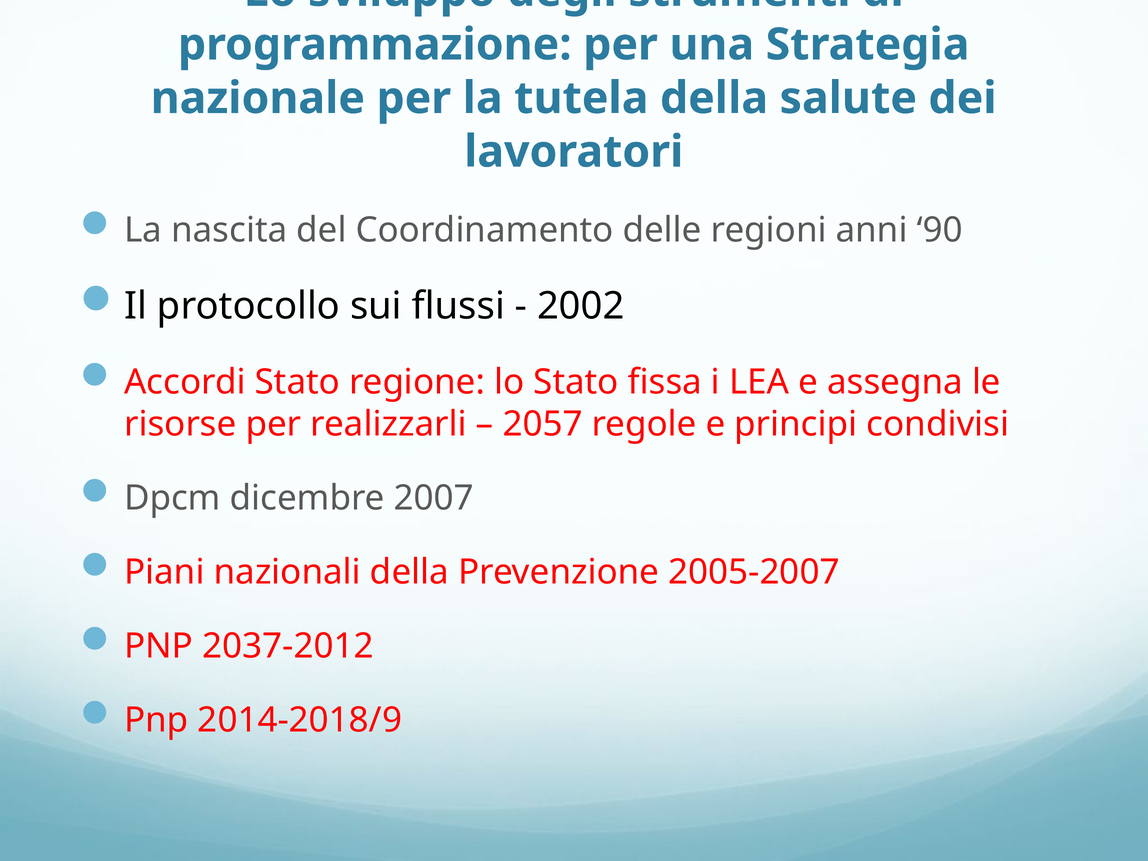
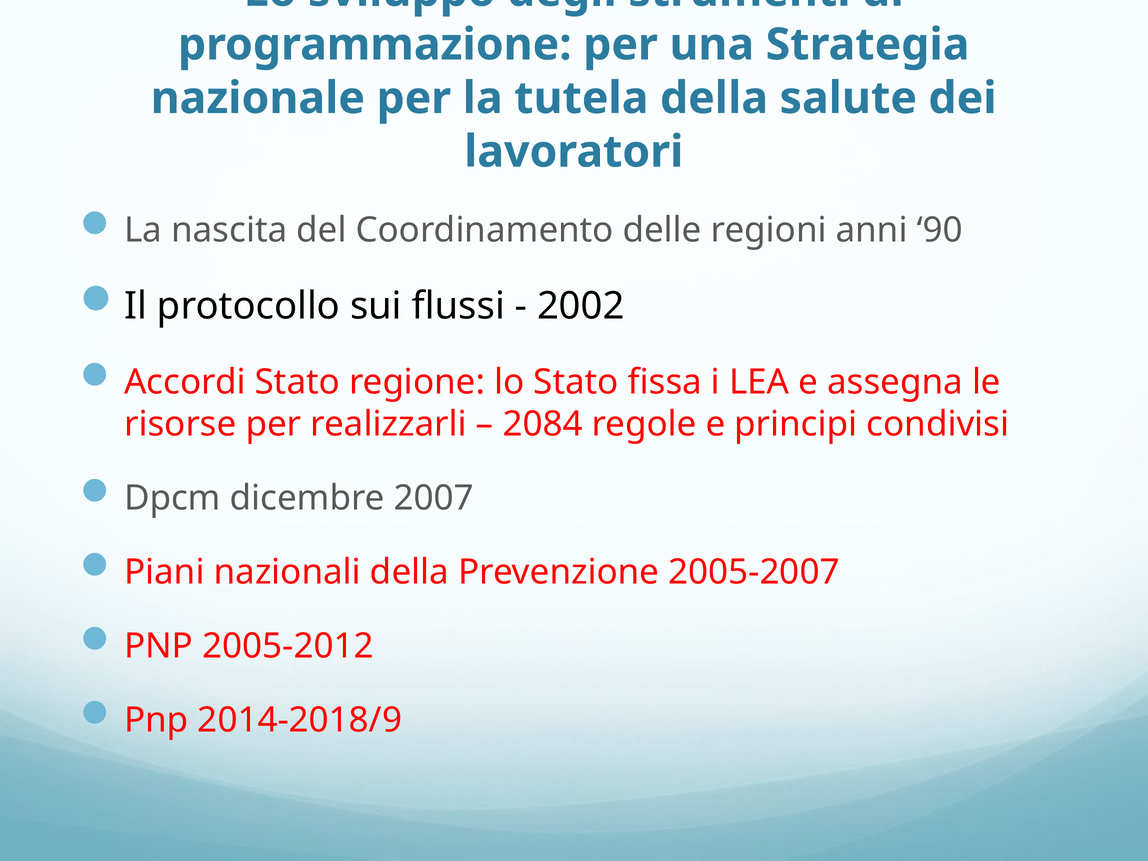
2057: 2057 -> 2084
2037-2012: 2037-2012 -> 2005-2012
